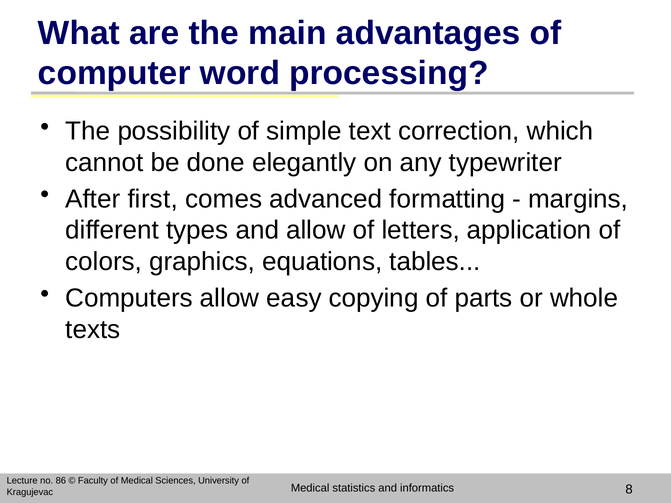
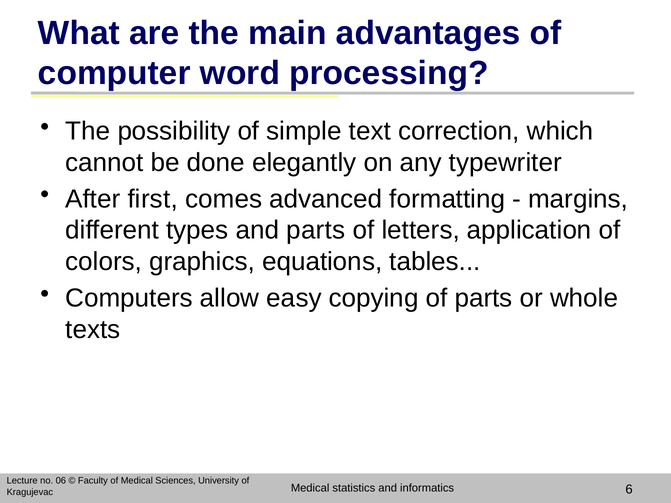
and allow: allow -> parts
86: 86 -> 06
8: 8 -> 6
